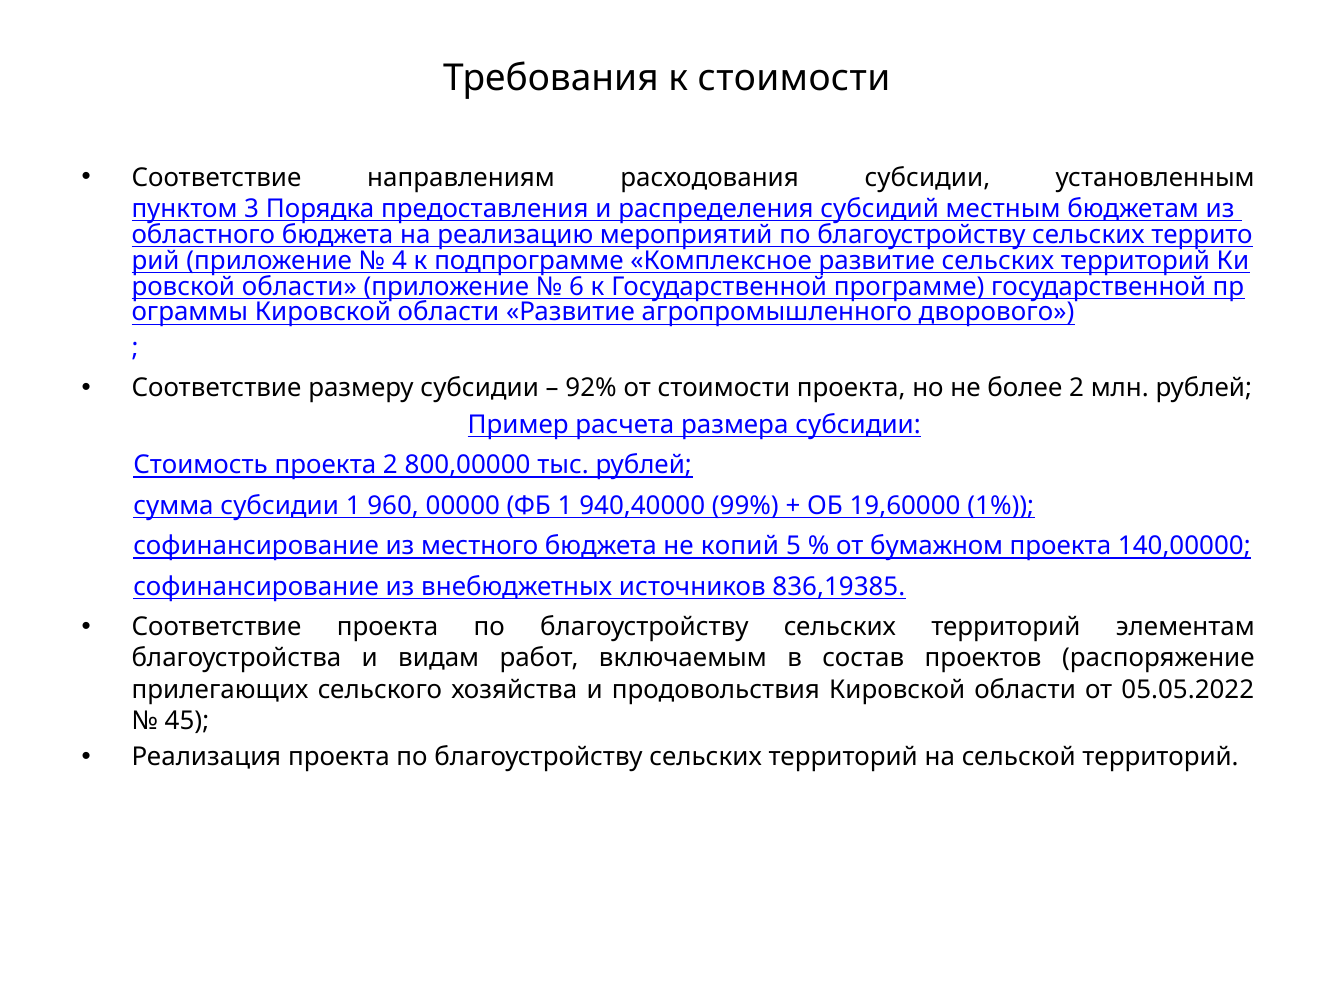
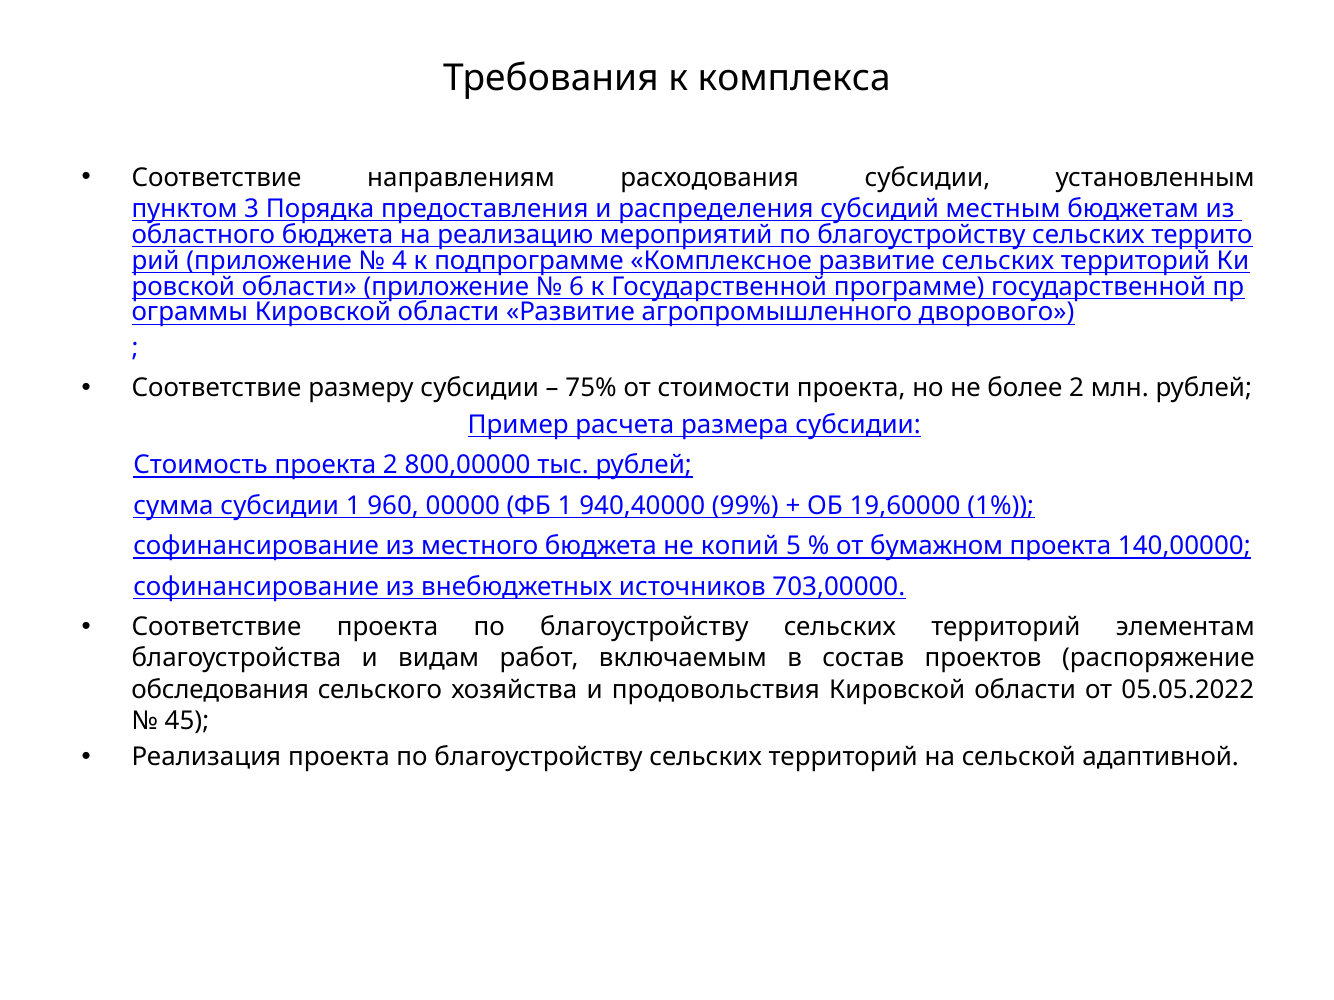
к стоимости: стоимости -> комплекса
92%: 92% -> 75%
836,19385: 836,19385 -> 703,00000
прилегающих: прилегающих -> обследования
сельской территорий: территорий -> адаптивной
